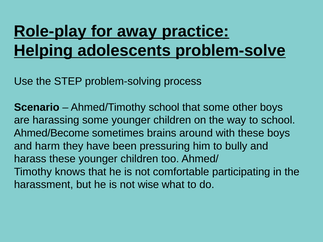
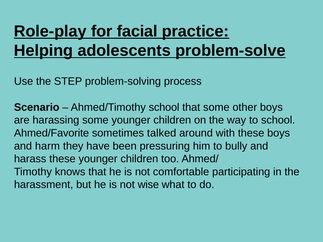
away: away -> facial
Ahmed/Become: Ahmed/Become -> Ahmed/Favorite
brains: brains -> talked
